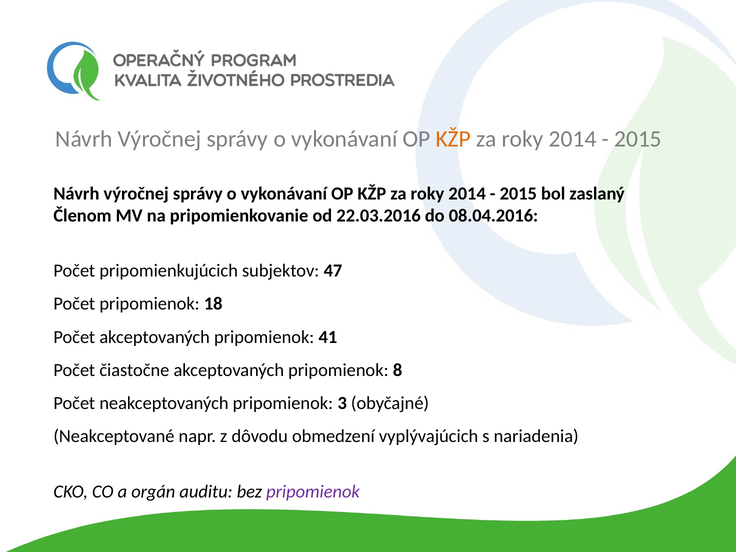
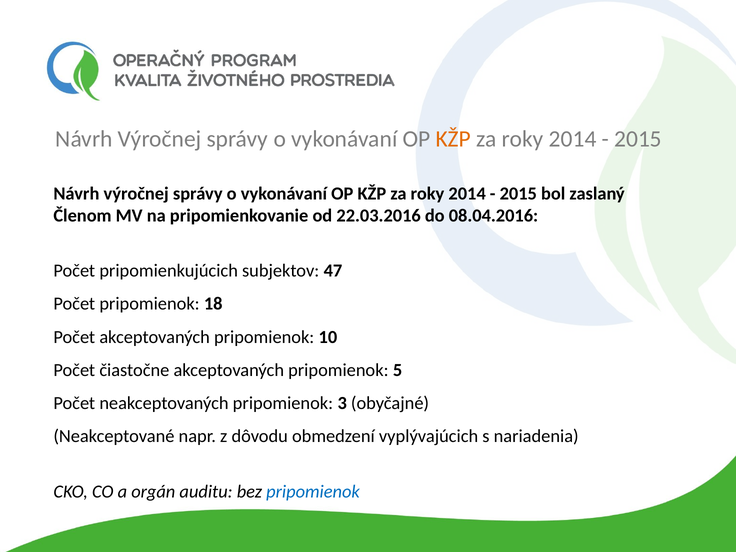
41: 41 -> 10
8: 8 -> 5
pripomienok at (313, 492) colour: purple -> blue
